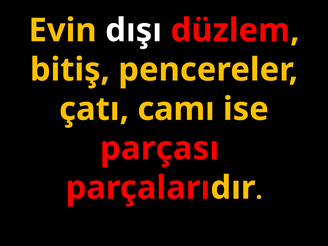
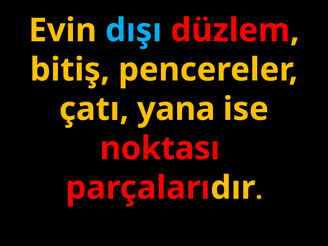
dışı colour: white -> light blue
camı: camı -> yana
parçası: parçası -> noktası
